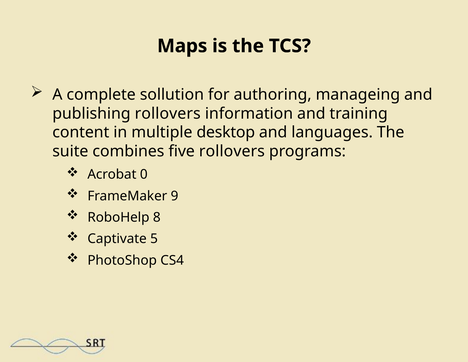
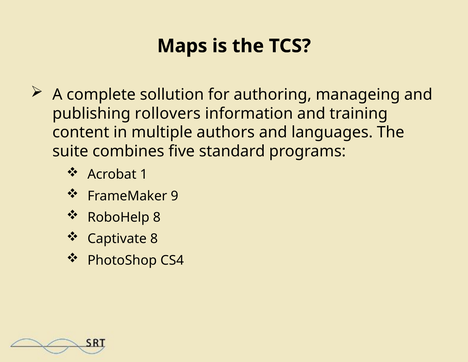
desktop: desktop -> authors
five rollovers: rollovers -> standard
0: 0 -> 1
Captivate 5: 5 -> 8
